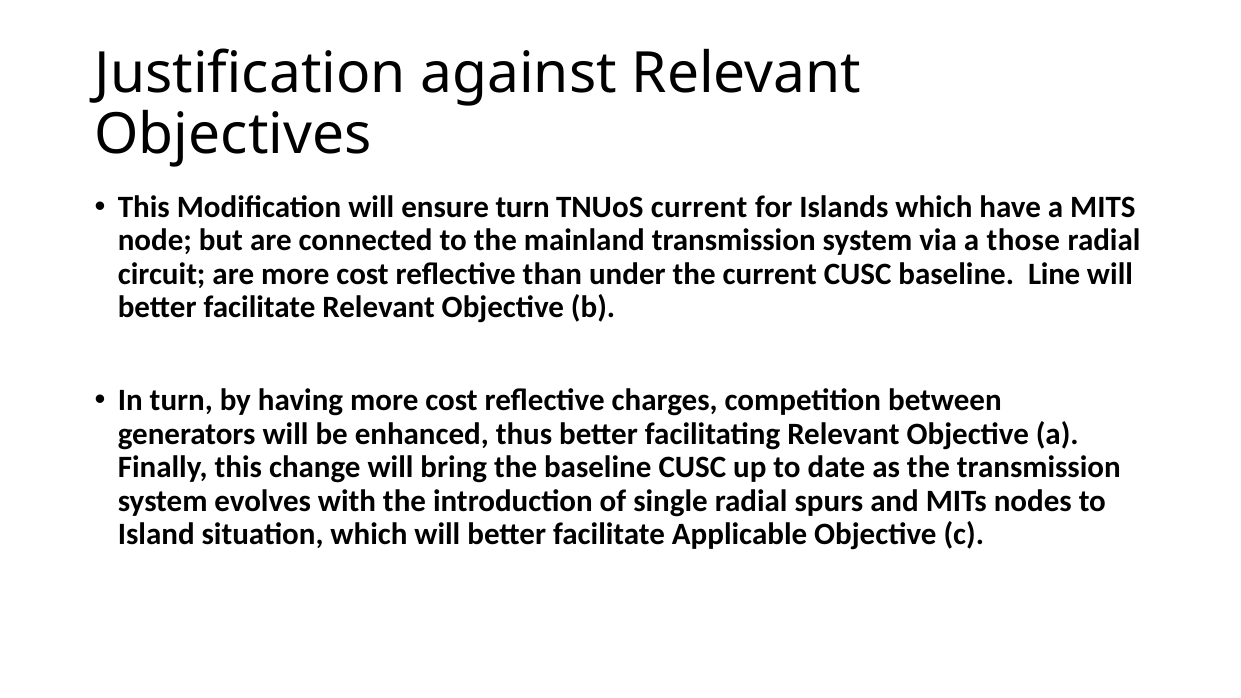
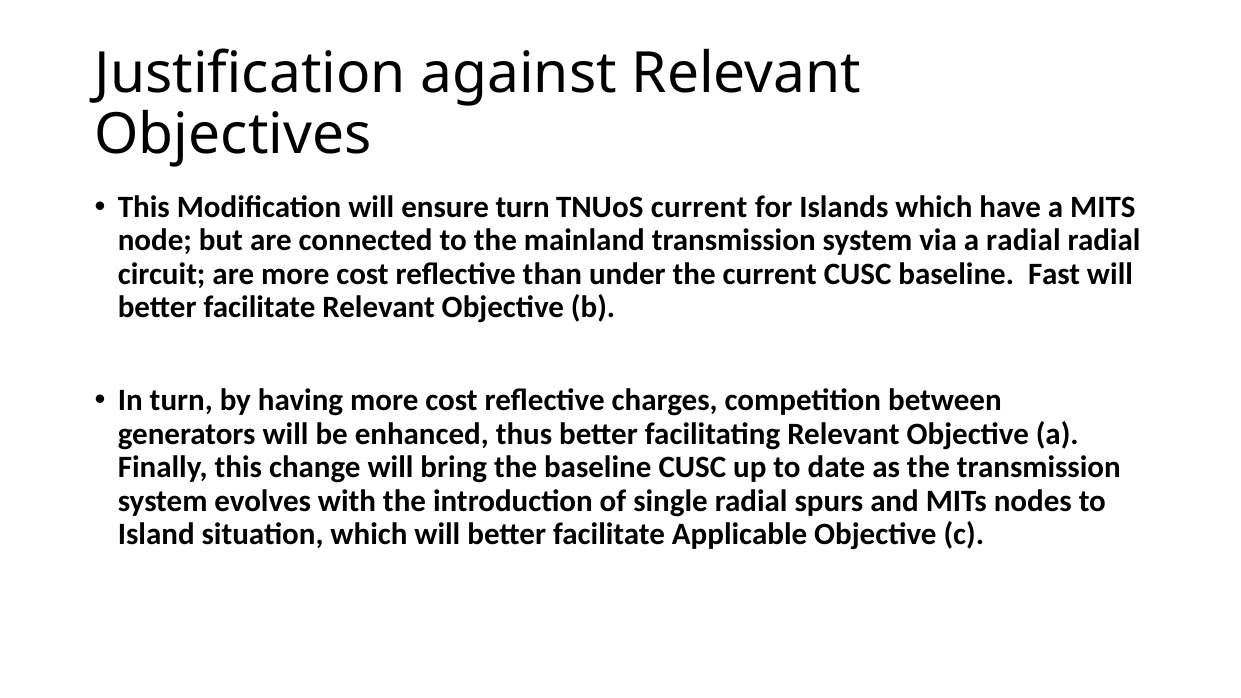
a those: those -> radial
Line: Line -> Fast
